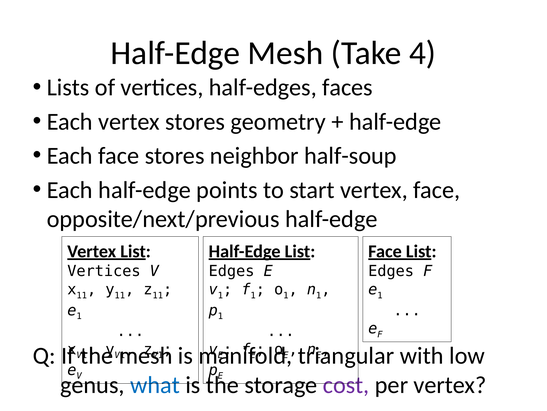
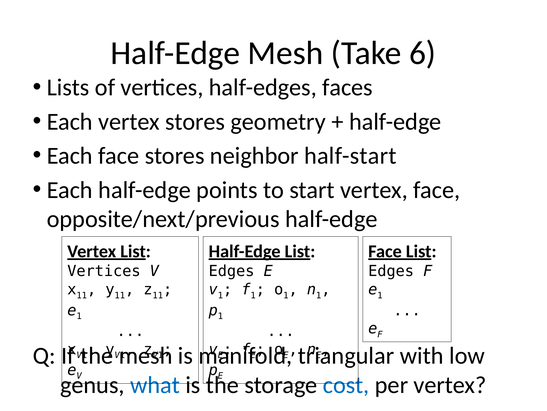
4: 4 -> 6
half-soup: half-soup -> half-start
cost colour: purple -> blue
